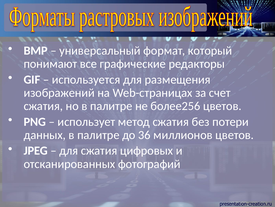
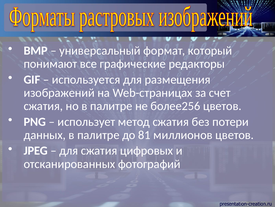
36: 36 -> 81
